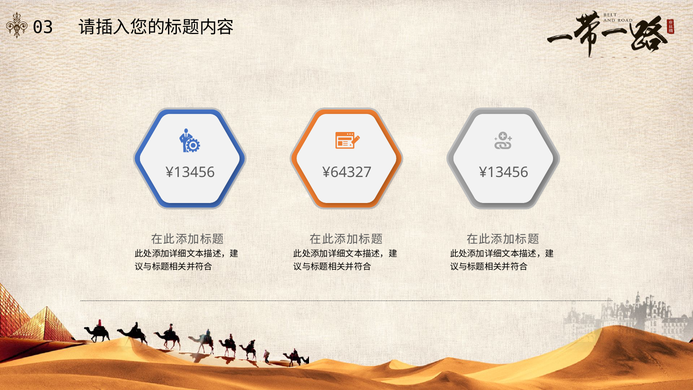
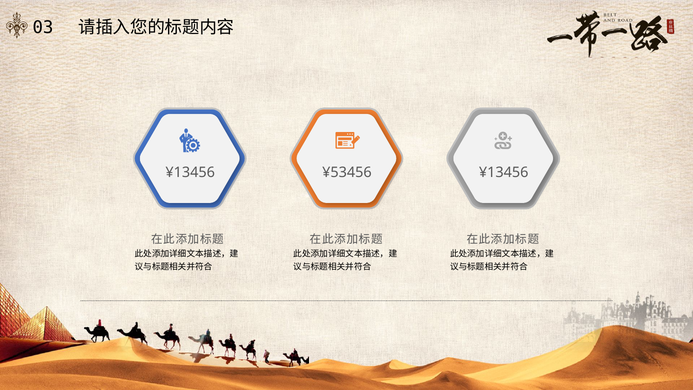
¥64327: ¥64327 -> ¥53456
